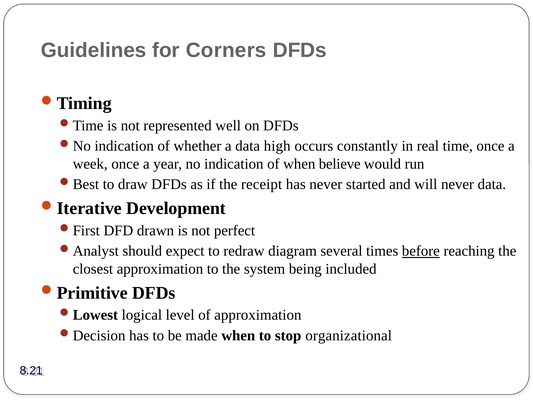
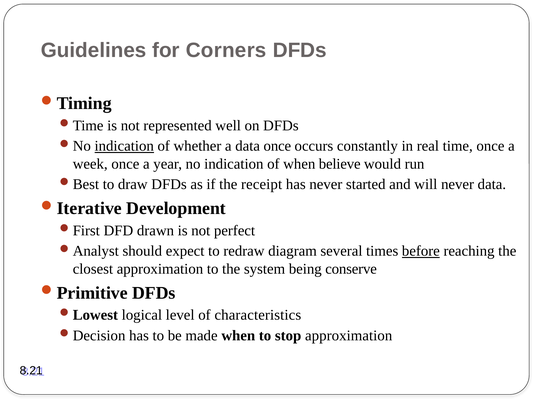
indication at (124, 146) underline: none -> present
data high: high -> once
included: included -> conserve
of approximation: approximation -> characteristics
stop organizational: organizational -> approximation
